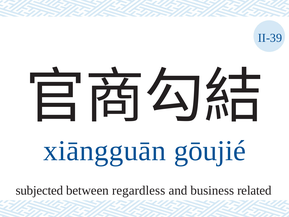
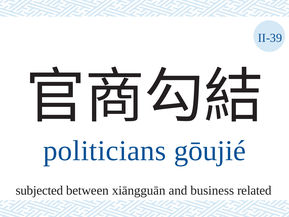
xiāngguān: xiāngguān -> politicians
regardless: regardless -> xiāngguān
